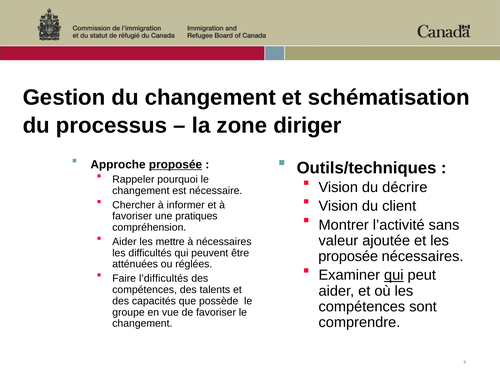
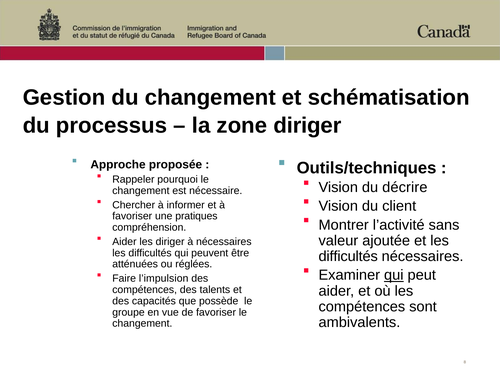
proposée at (175, 165) underline: present -> none
les mettre: mettre -> diriger
proposée at (348, 256): proposée -> difficultés
l’difficultés: l’difficultés -> l’impulsion
comprendre: comprendre -> ambivalents
